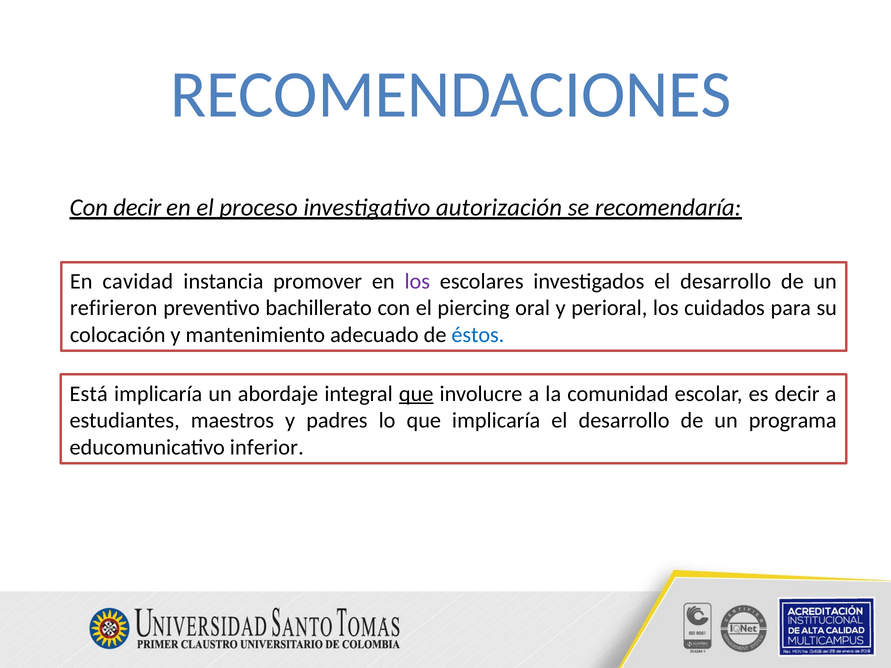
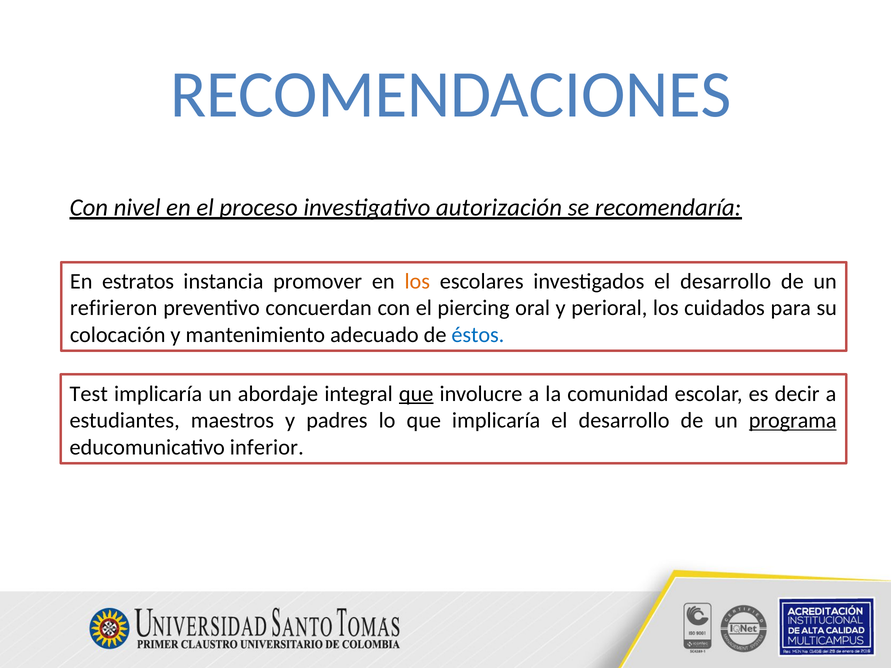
Con decir: decir -> nivel
cavidad: cavidad -> estratos
los at (417, 281) colour: purple -> orange
bachillerato: bachillerato -> concuerdan
Está: Está -> Test
programa underline: none -> present
